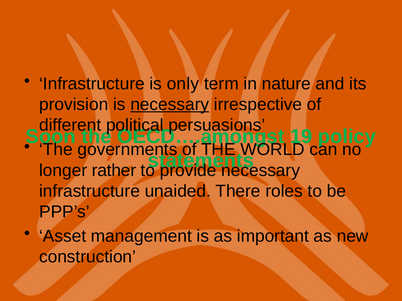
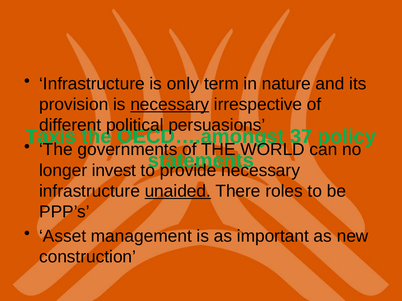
Soon: Soon -> Taxis
19: 19 -> 37
rather: rather -> invest
unaided underline: none -> present
